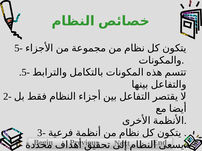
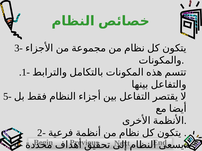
5-: 5- -> 3-
.5-: .5- -> .1-
2-: 2- -> 5-
3-: 3- -> 2-
1-: 1- -> 4-
